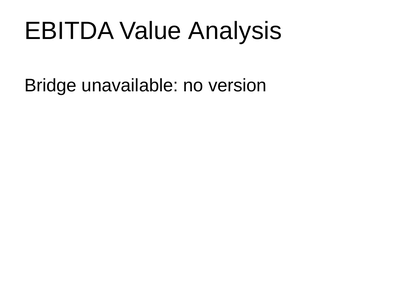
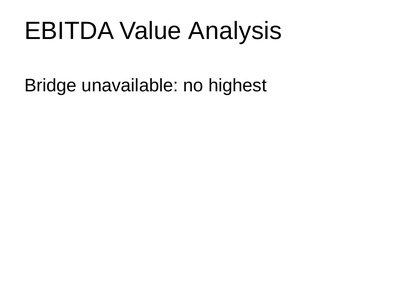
version: version -> highest
